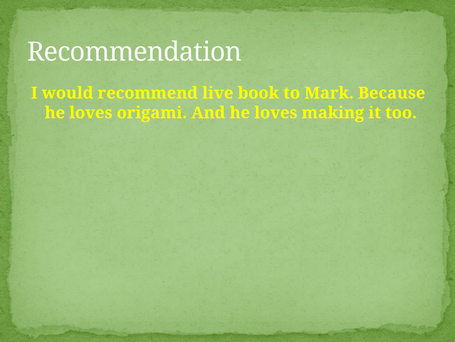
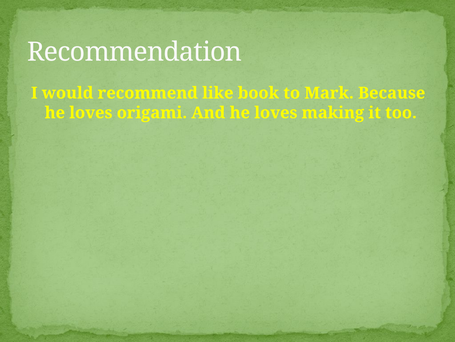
live: live -> like
